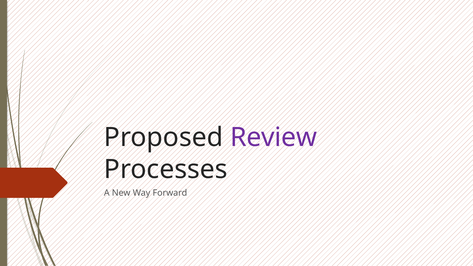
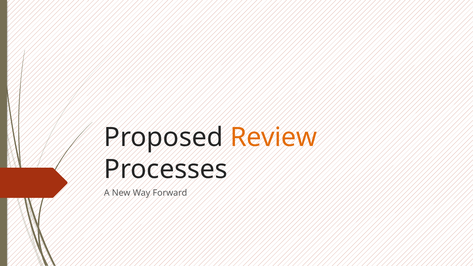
Review colour: purple -> orange
